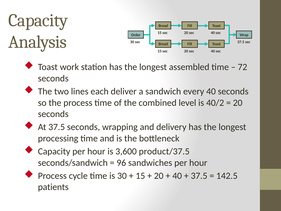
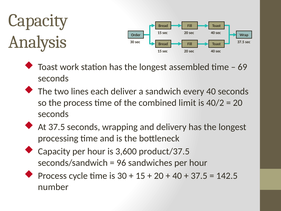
72: 72 -> 69
level: level -> limit
patients: patients -> number
